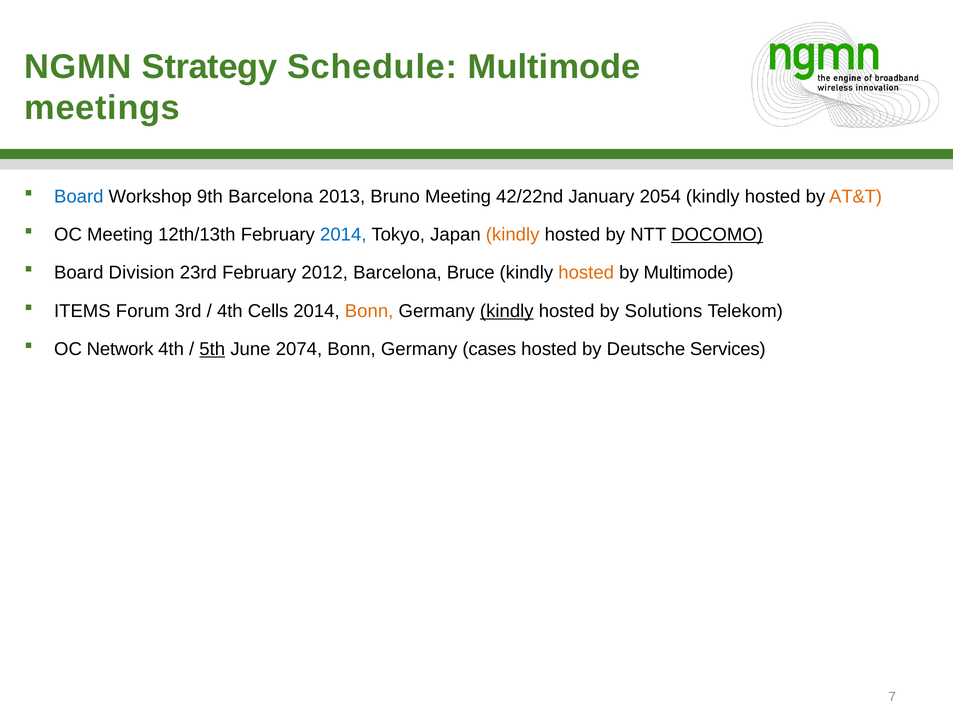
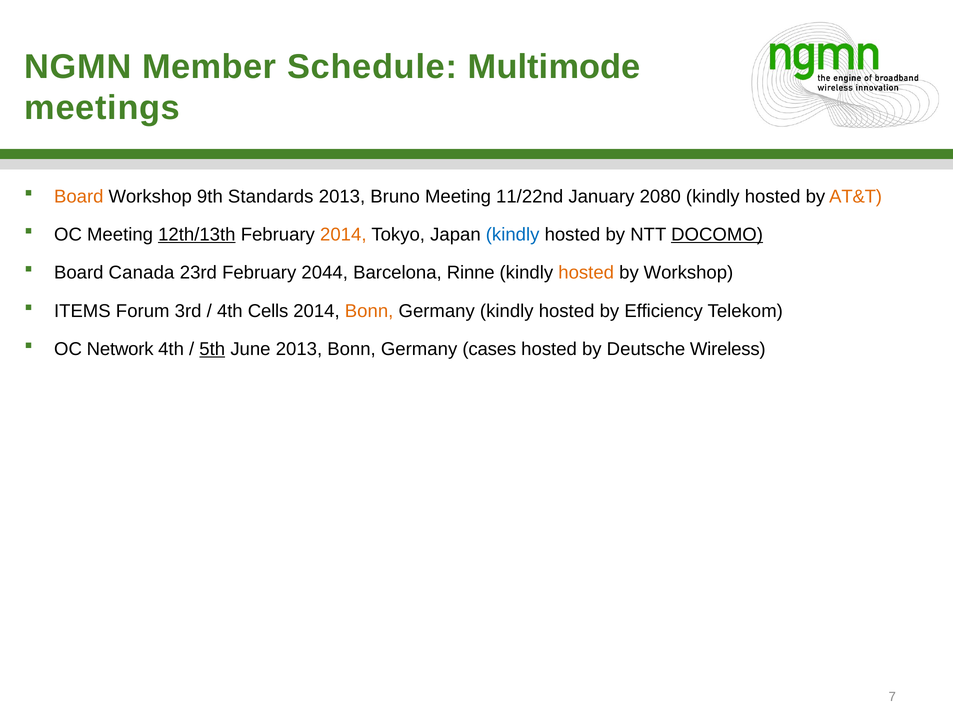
Strategy: Strategy -> Member
Board at (79, 196) colour: blue -> orange
9th Barcelona: Barcelona -> Standards
42/22nd: 42/22nd -> 11/22nd
2054: 2054 -> 2080
12th/13th underline: none -> present
2014 at (343, 235) colour: blue -> orange
kindly at (513, 235) colour: orange -> blue
Division: Division -> Canada
2012: 2012 -> 2044
Bruce: Bruce -> Rinne
by Multimode: Multimode -> Workshop
kindly at (507, 311) underline: present -> none
Solutions: Solutions -> Efficiency
June 2074: 2074 -> 2013
Services: Services -> Wireless
